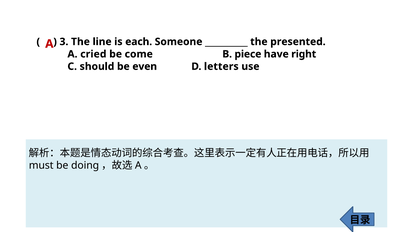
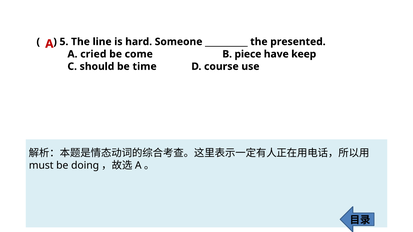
3: 3 -> 5
each: each -> hard
right: right -> keep
even: even -> time
letters: letters -> course
